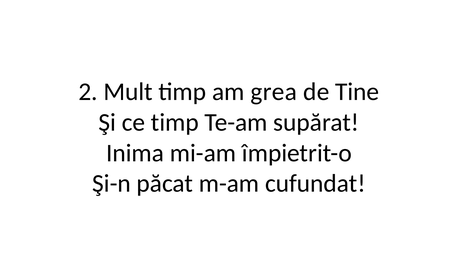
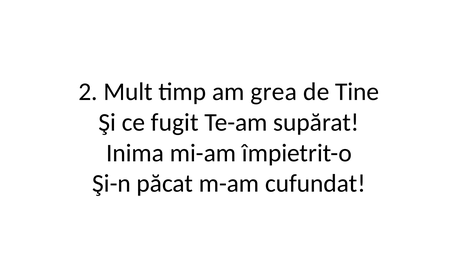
ce timp: timp -> fugit
